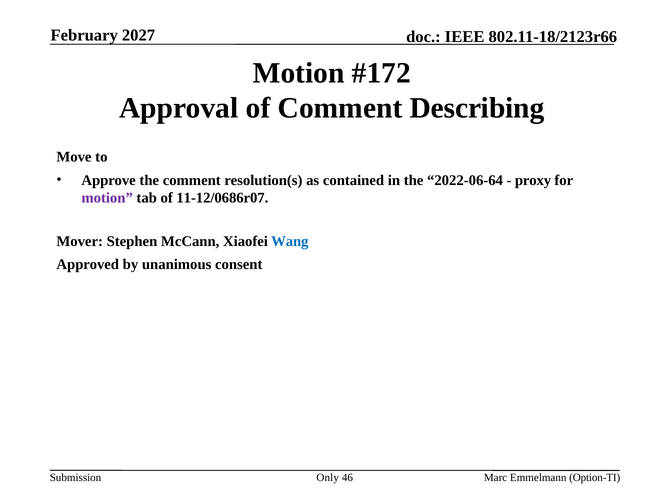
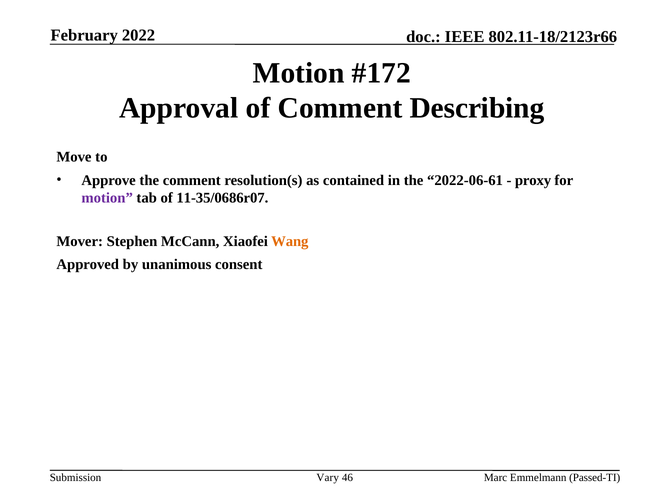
2027: 2027 -> 2022
2022-06-64: 2022-06-64 -> 2022-06-61
11-12/0686r07: 11-12/0686r07 -> 11-35/0686r07
Wang colour: blue -> orange
Only: Only -> Vary
Option-TI: Option-TI -> Passed-TI
